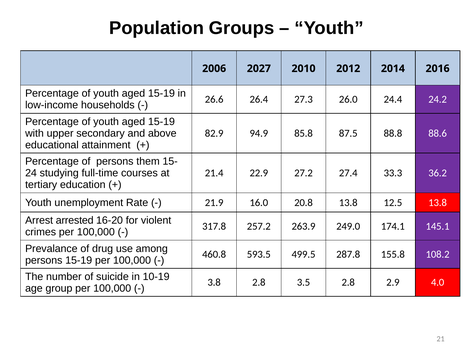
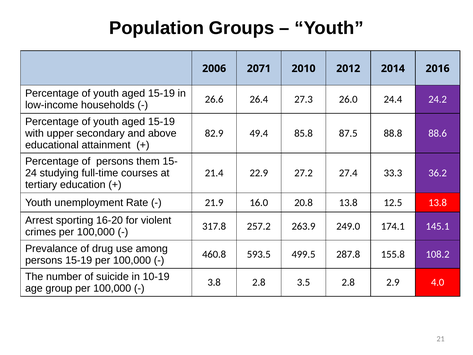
2027: 2027 -> 2071
94.9: 94.9 -> 49.4
arrested: arrested -> sporting
